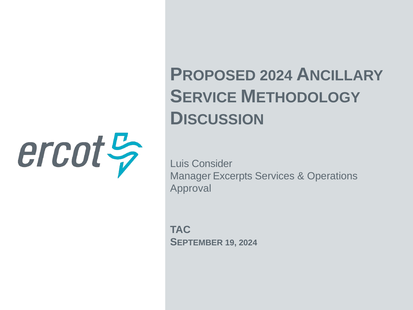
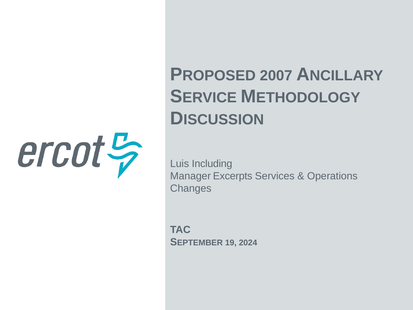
2024 at (276, 75): 2024 -> 2007
Consider: Consider -> Including
Approval: Approval -> Changes
